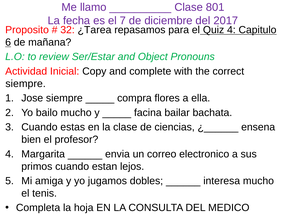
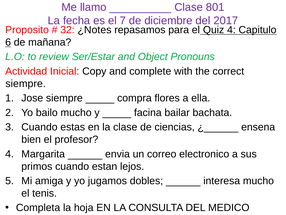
¿Tarea: ¿Tarea -> ¿Notes
